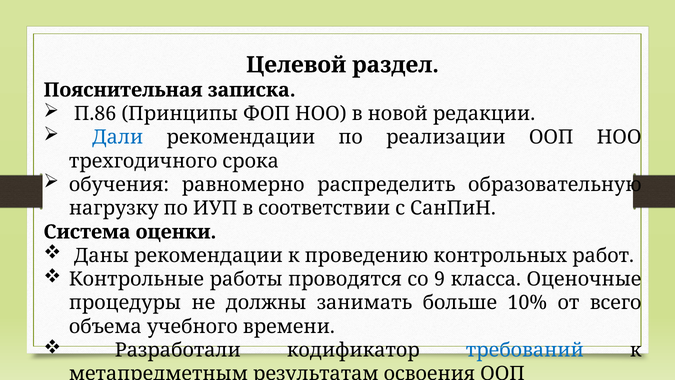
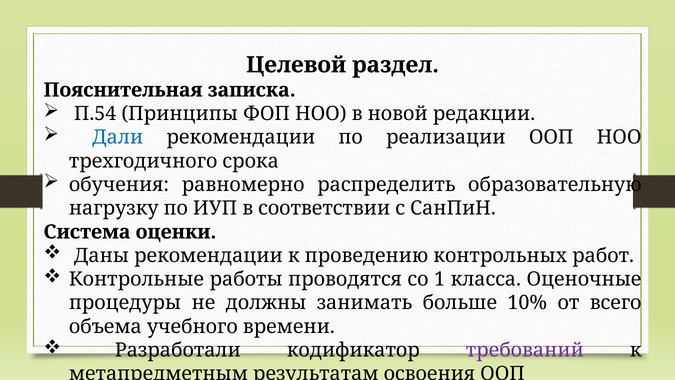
П.86: П.86 -> П.54
9: 9 -> 1
требований colour: blue -> purple
